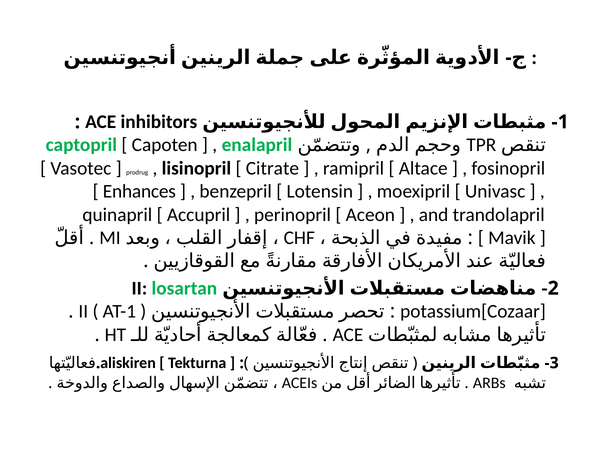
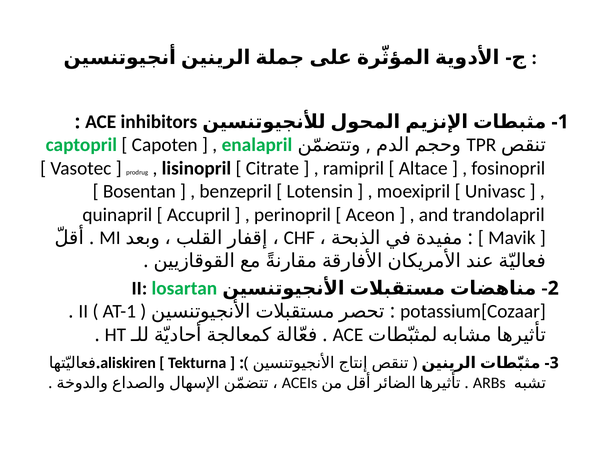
Enhances: Enhances -> Bosentan
